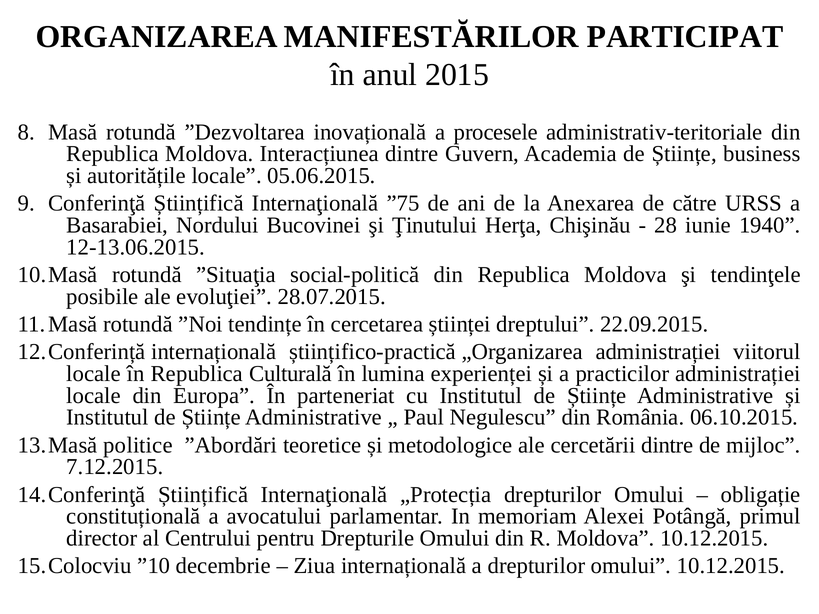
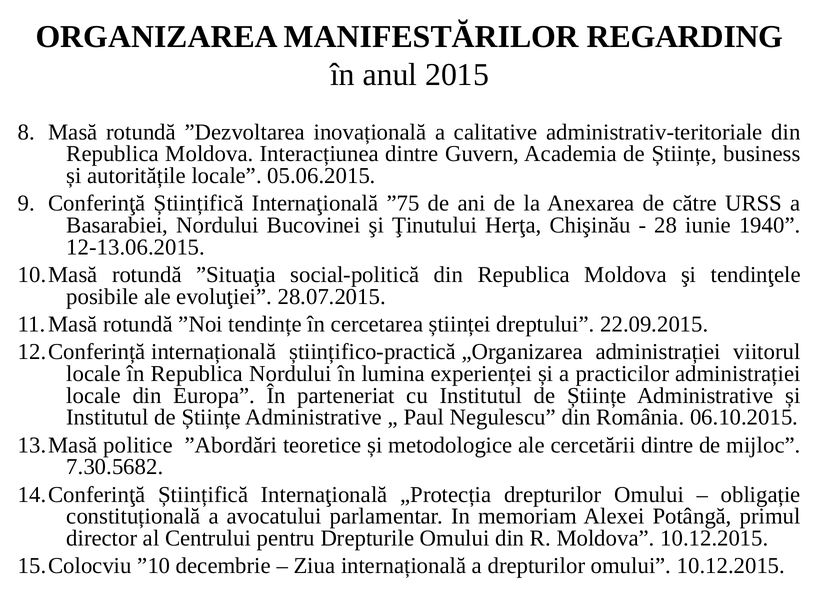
PARTICIPAT: PARTICIPAT -> REGARDING
procesele: procesele -> calitative
Republica Culturală: Culturală -> Nordului
7.12.2015: 7.12.2015 -> 7.30.5682
